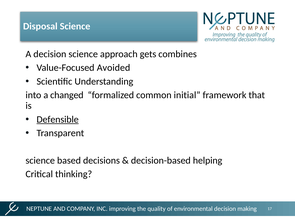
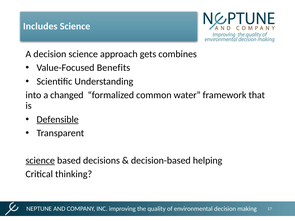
Disposal: Disposal -> Includes
Avoided: Avoided -> Benefits
initial: initial -> water
science at (40, 161) underline: none -> present
